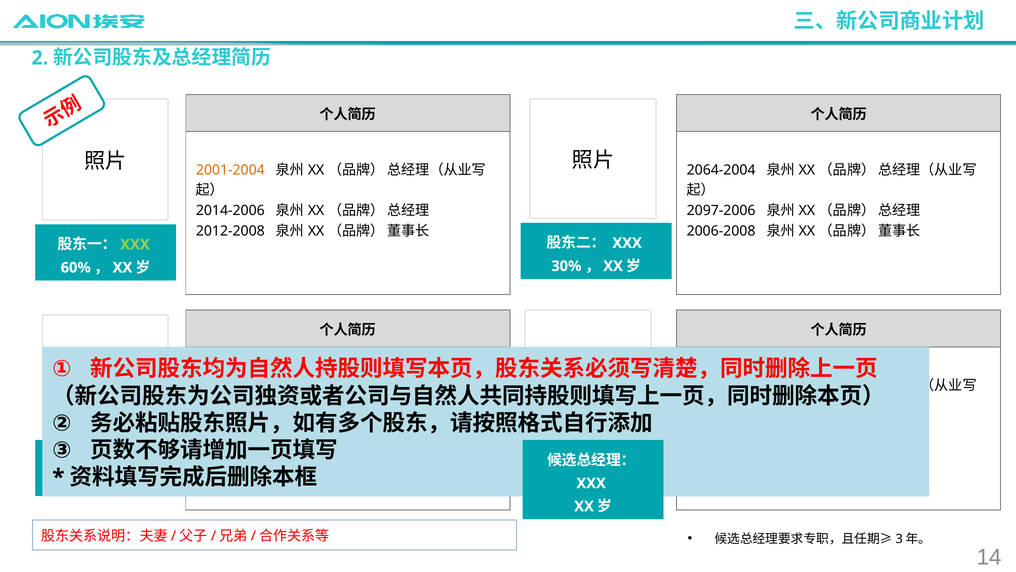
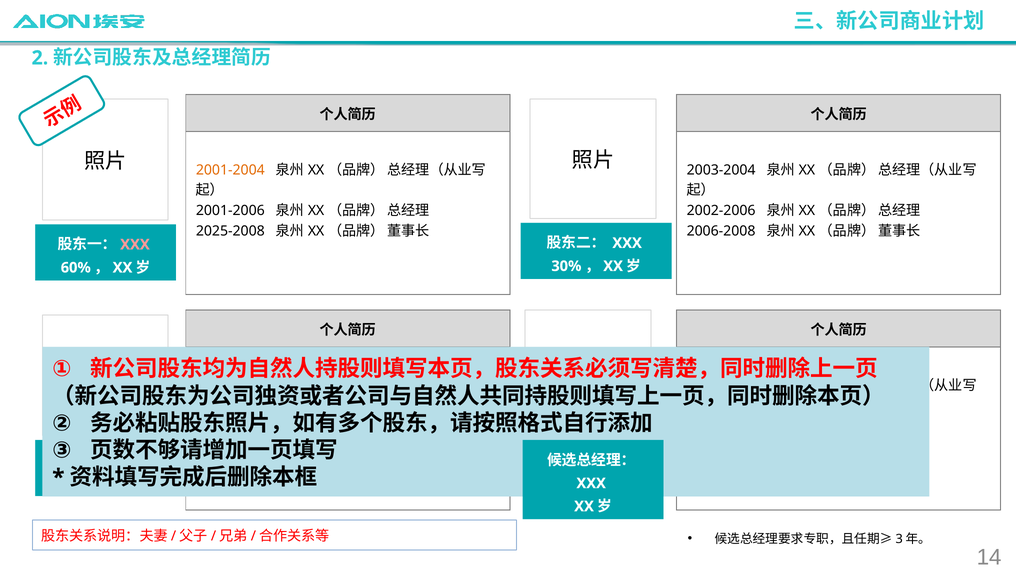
2064-2004: 2064-2004 -> 2003-2004
2014-2006: 2014-2006 -> 2001-2006
2097-2006: 2097-2006 -> 2002-2006
2012-2008: 2012-2008 -> 2025-2008
XXX at (135, 244) colour: light green -> pink
